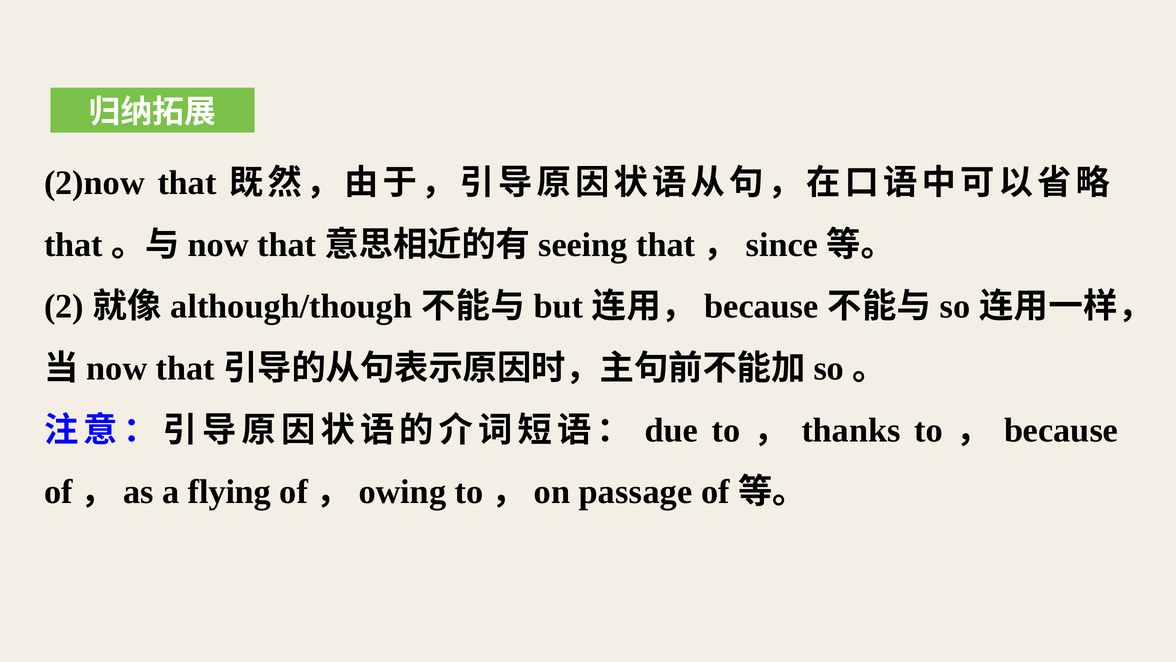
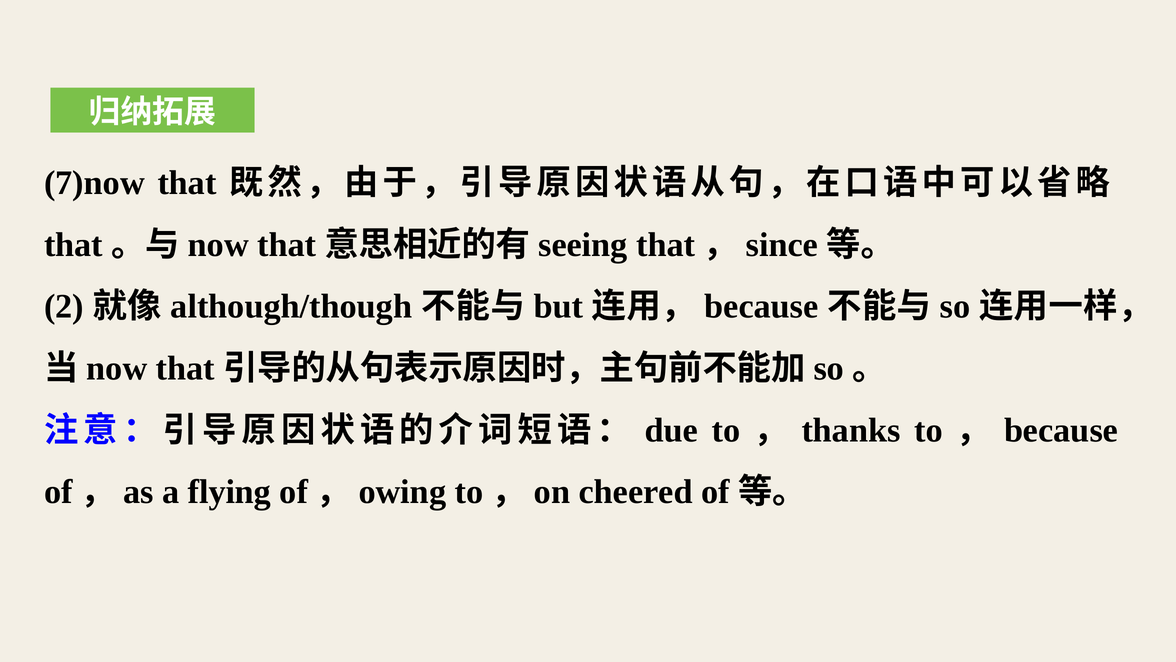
2)now: 2)now -> 7)now
passage: passage -> cheered
